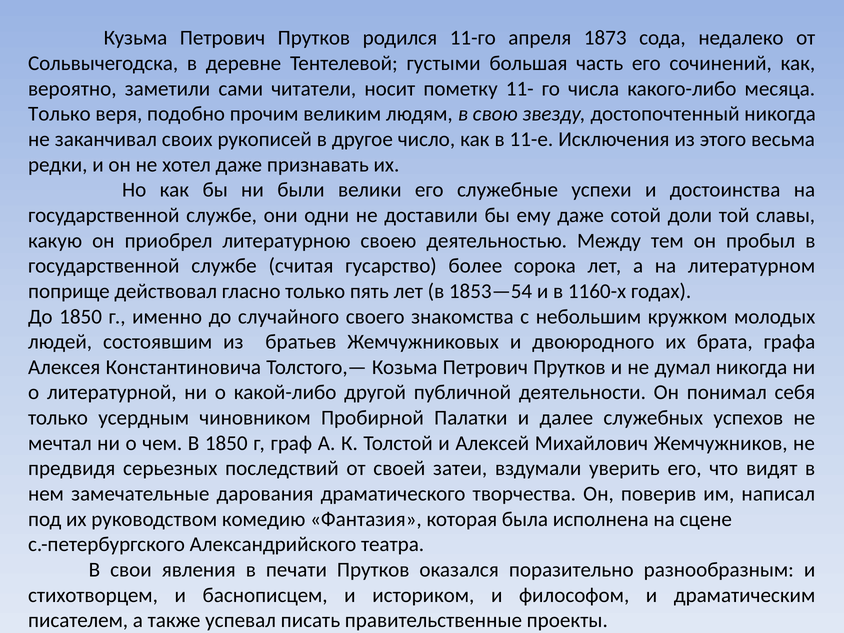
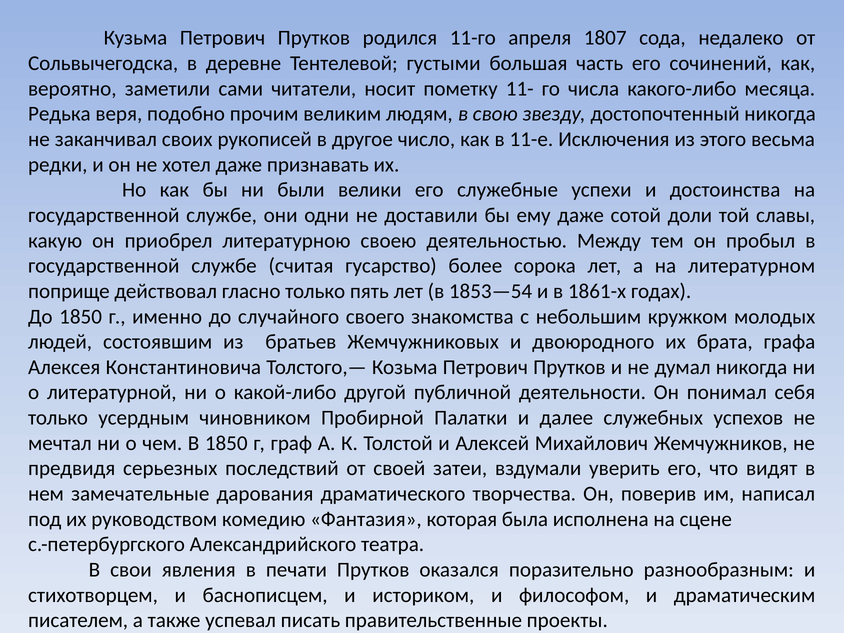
1873: 1873 -> 1807
Только at (59, 114): Только -> Редька
1160-х: 1160-х -> 1861-х
